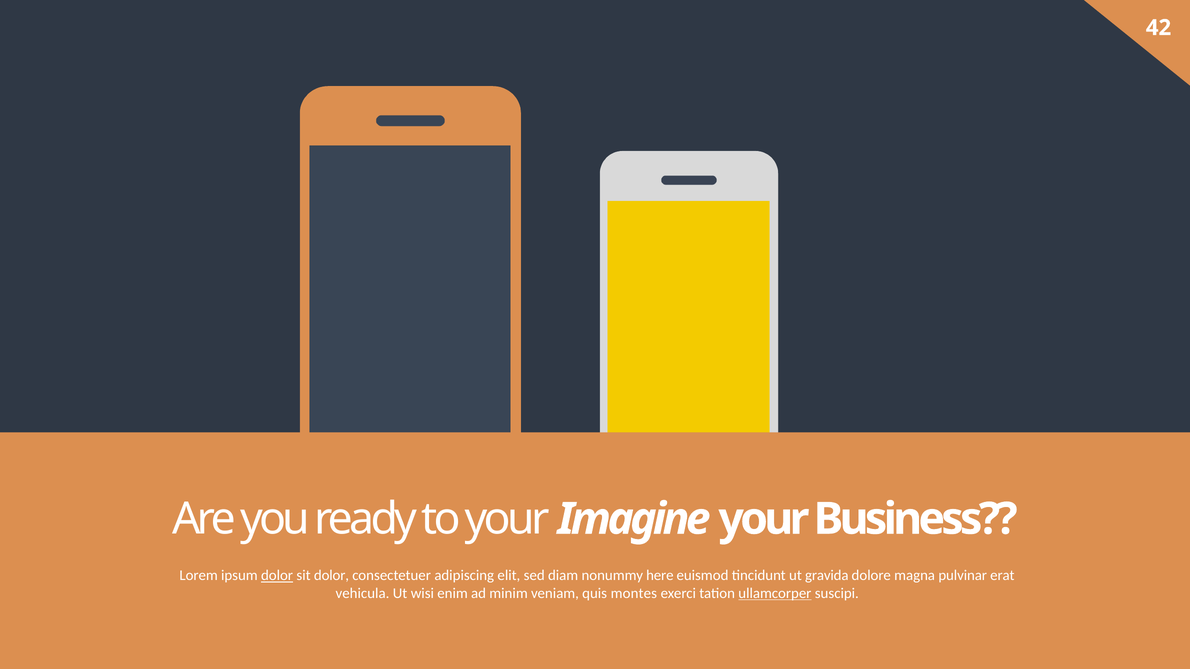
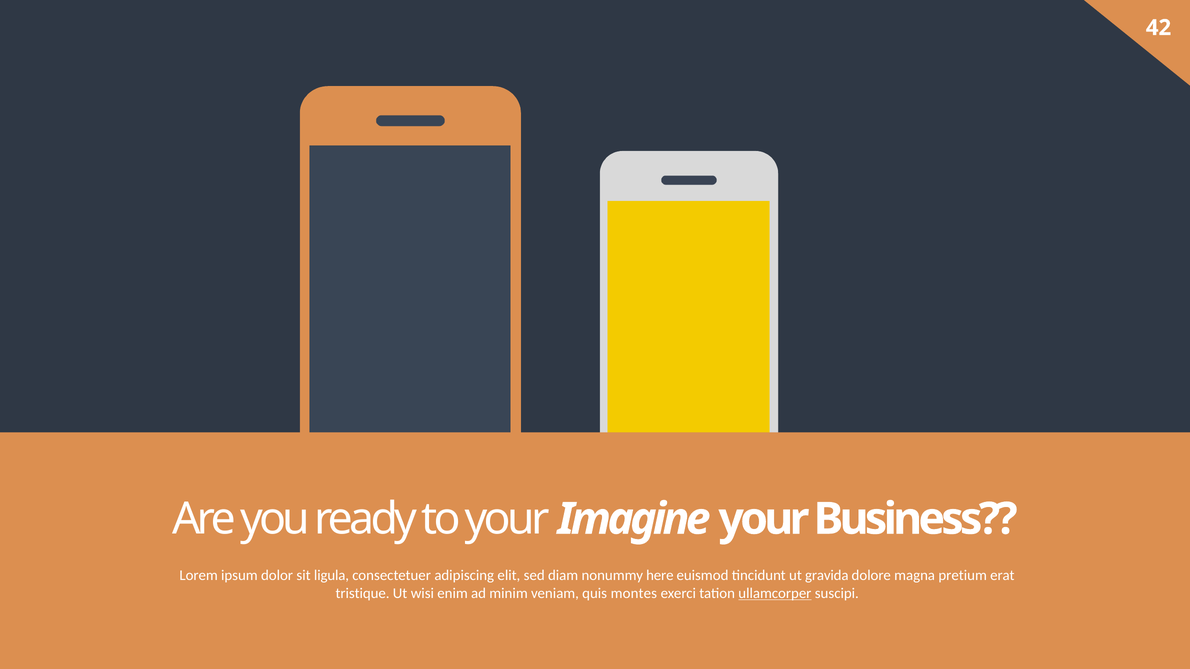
dolor at (277, 576) underline: present -> none
sit dolor: dolor -> ligula
pulvinar: pulvinar -> pretium
vehicula: vehicula -> tristique
